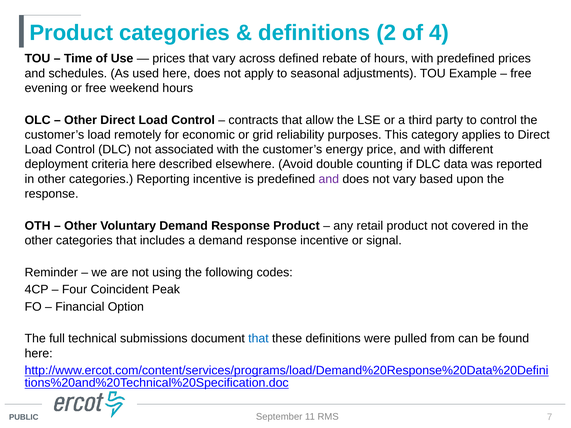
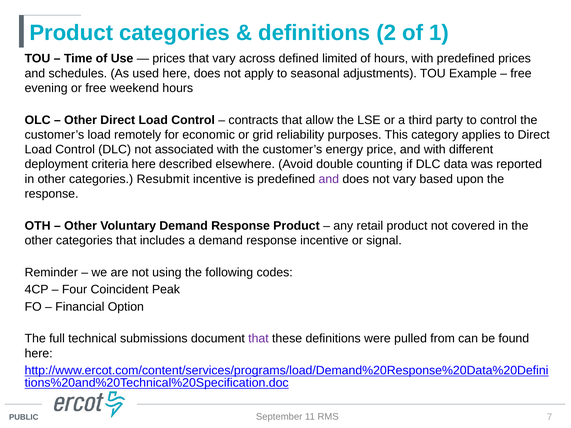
4: 4 -> 1
rebate: rebate -> limited
Reporting: Reporting -> Resubmit
that at (258, 339) colour: blue -> purple
